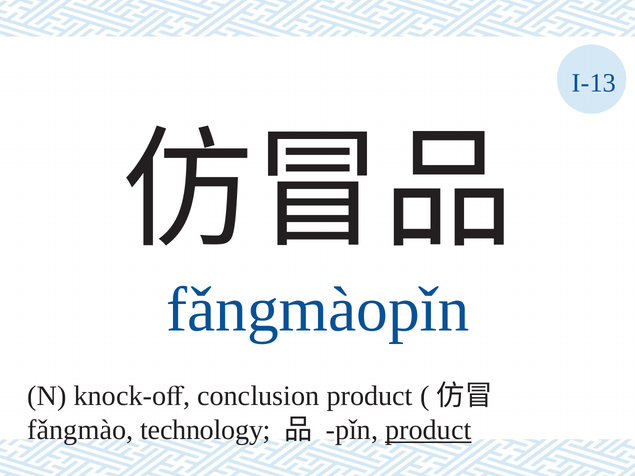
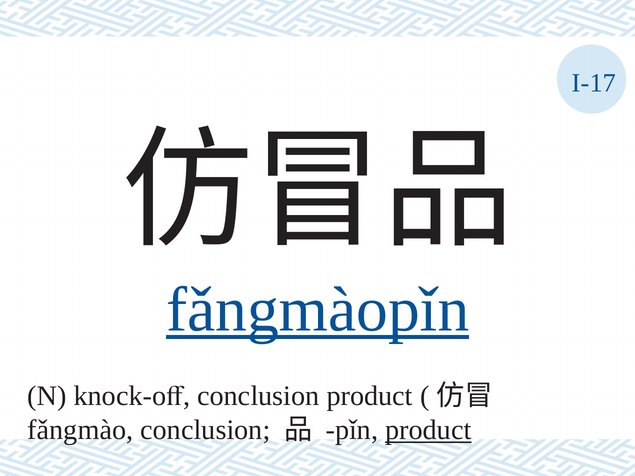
I-13: I-13 -> I-17
fǎngmàopǐn underline: none -> present
fǎngmào technology: technology -> conclusion
